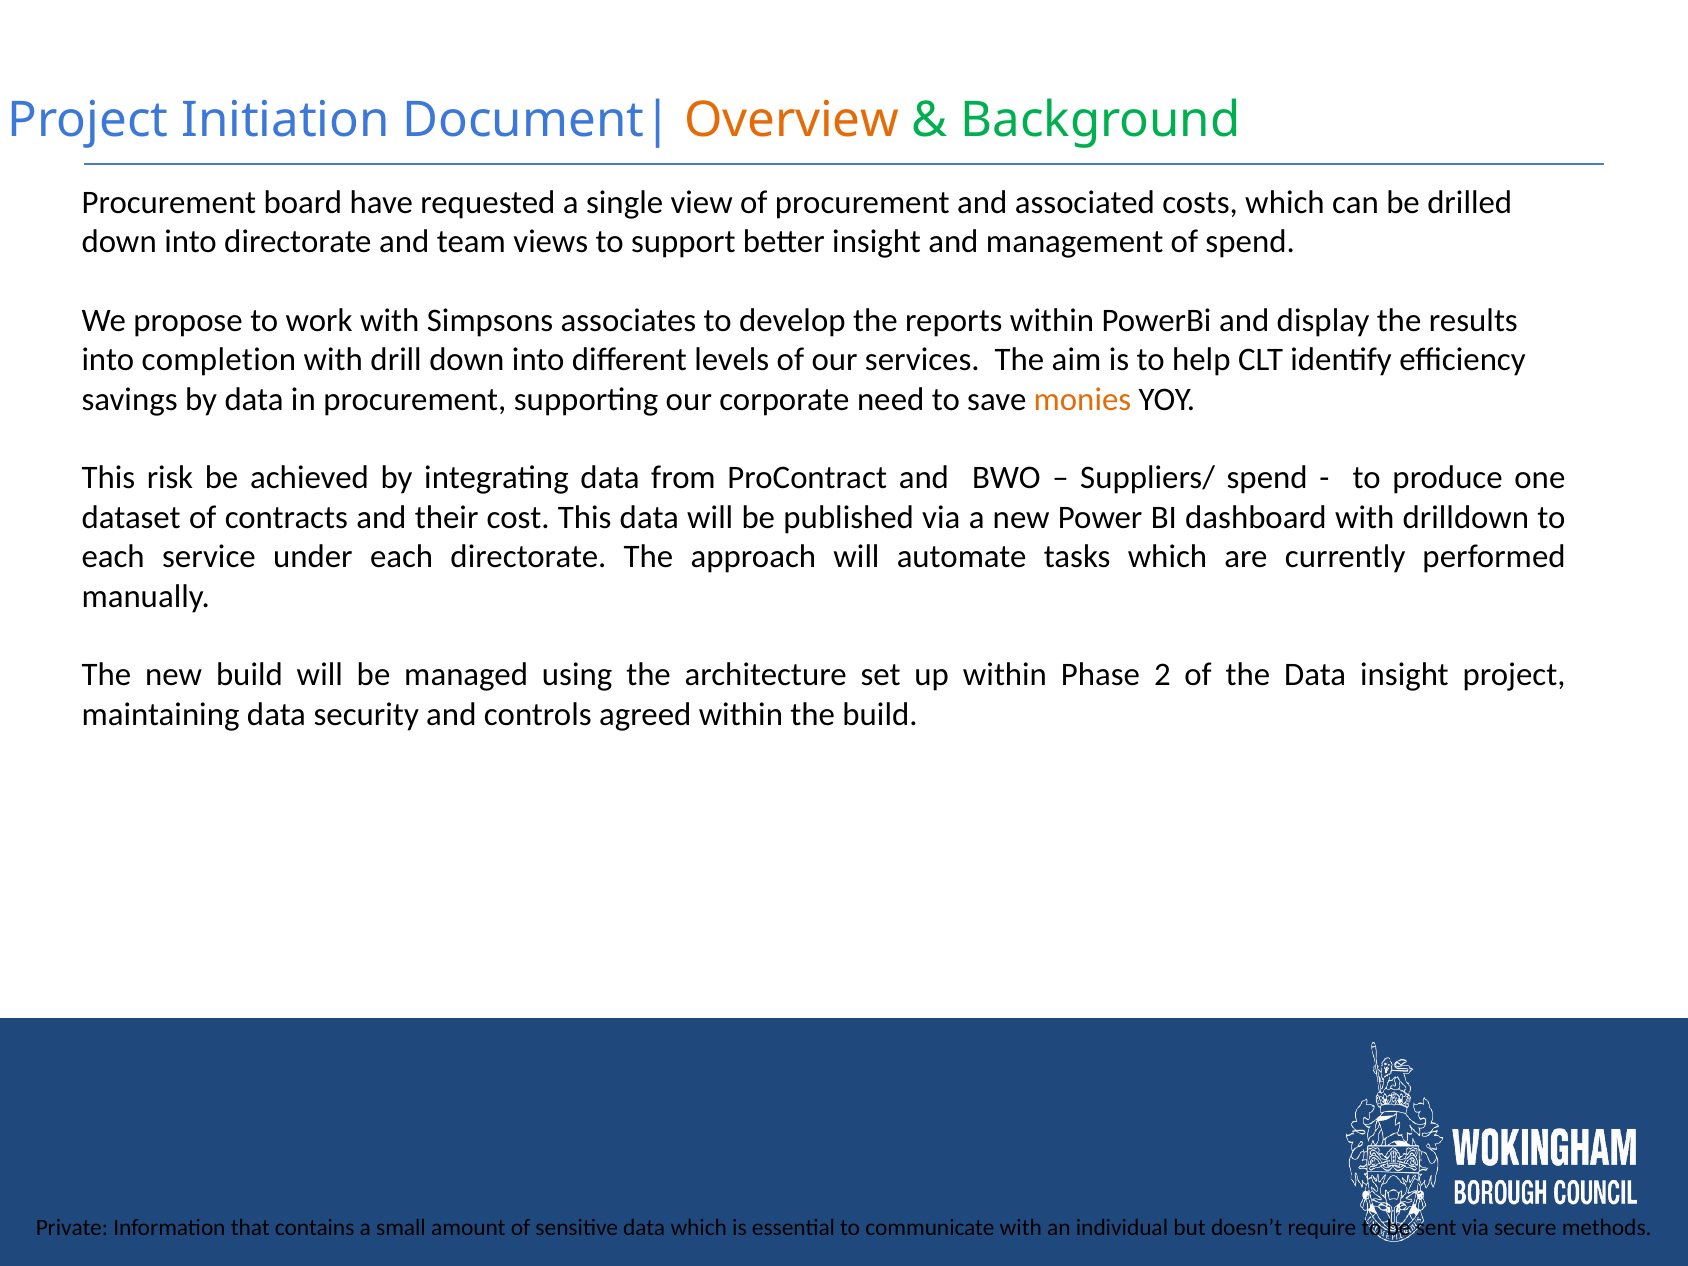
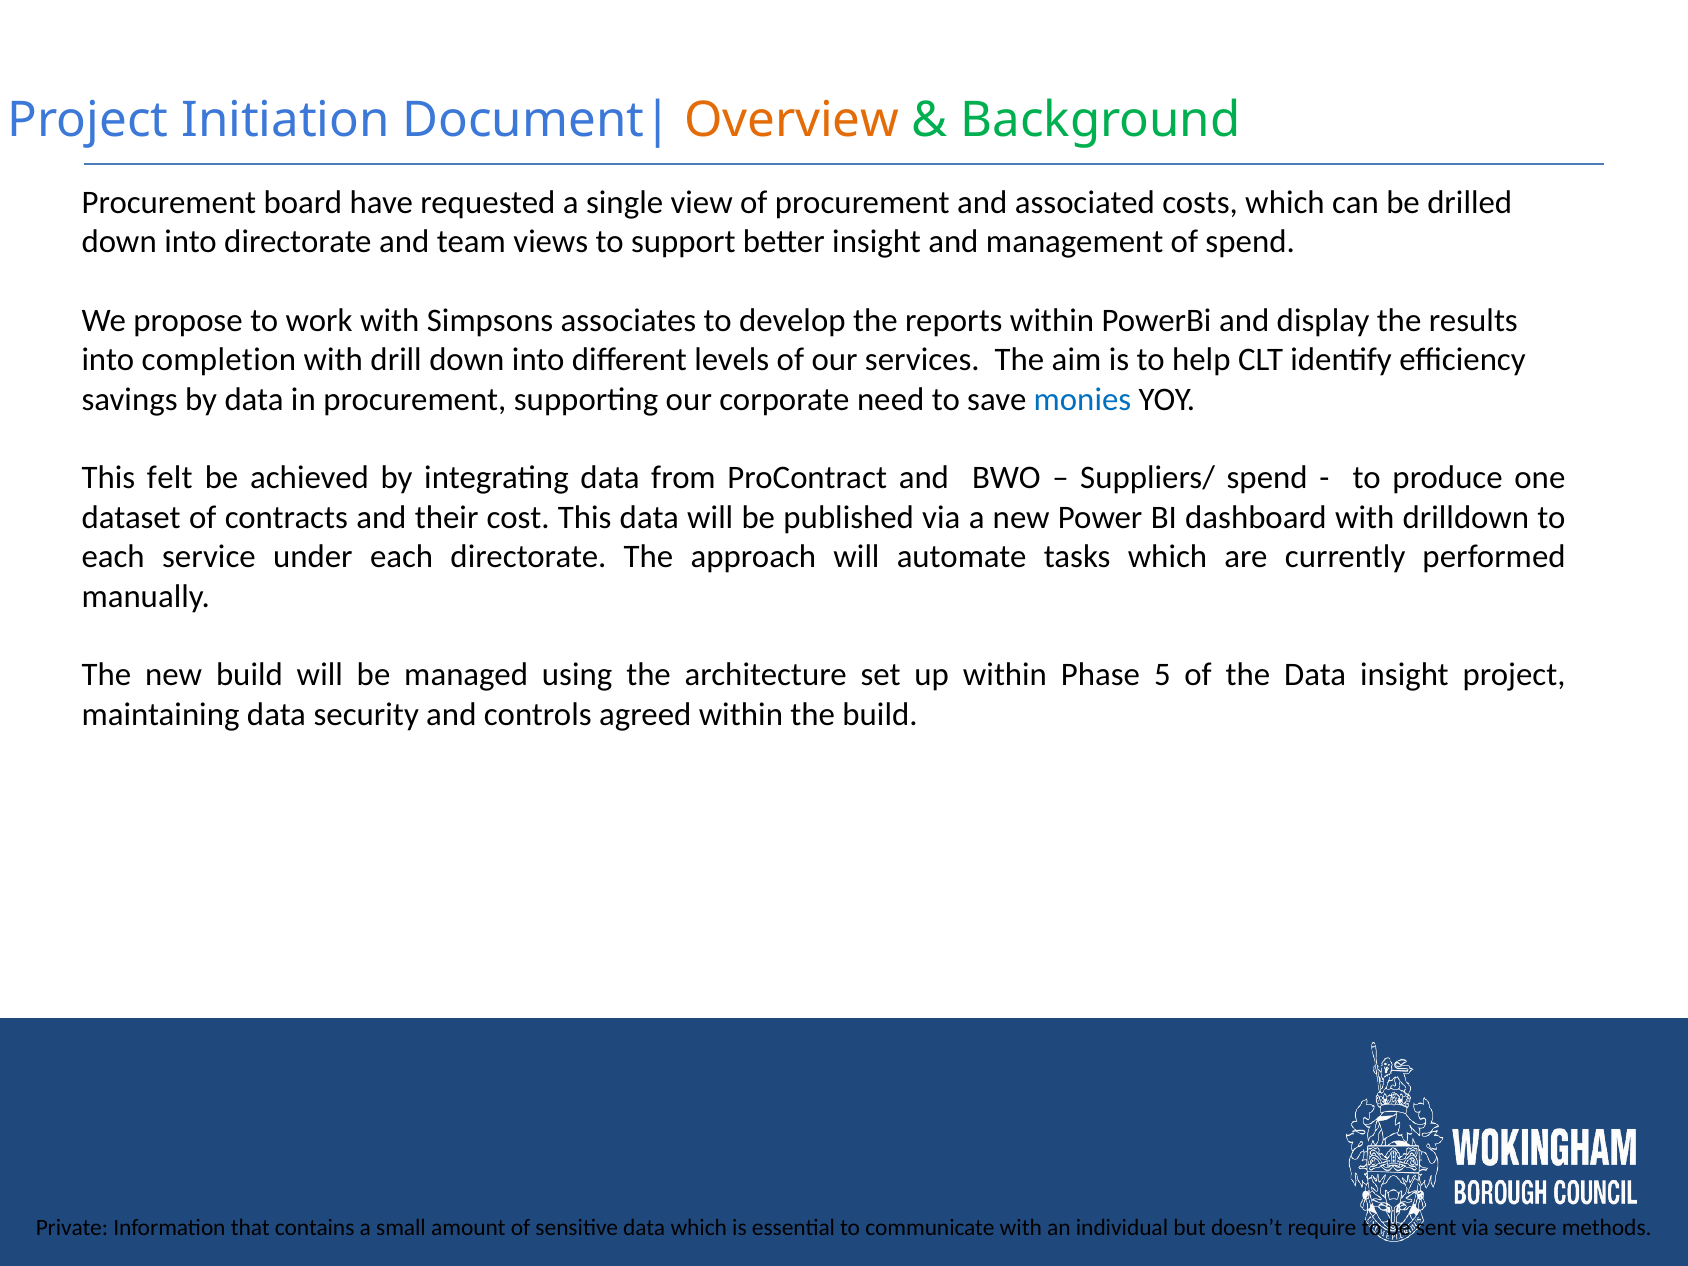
monies colour: orange -> blue
risk: risk -> felt
2: 2 -> 5
